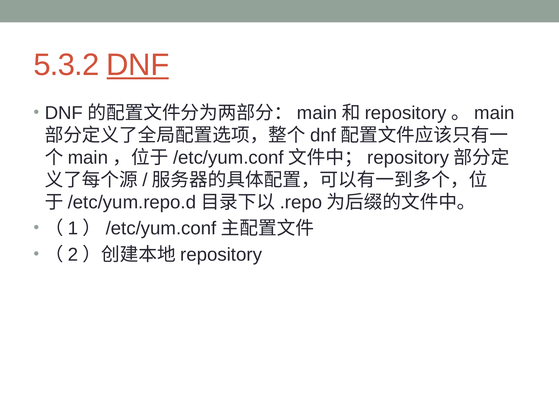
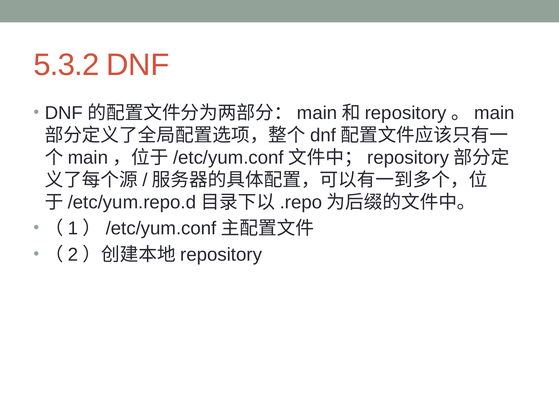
DNF underline: present -> none
